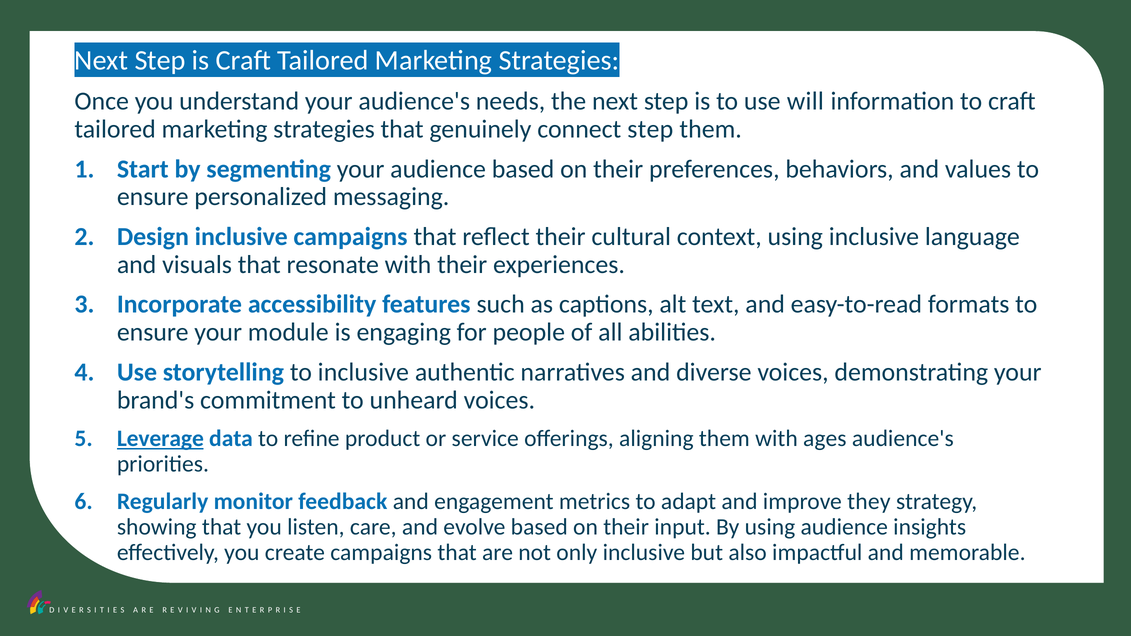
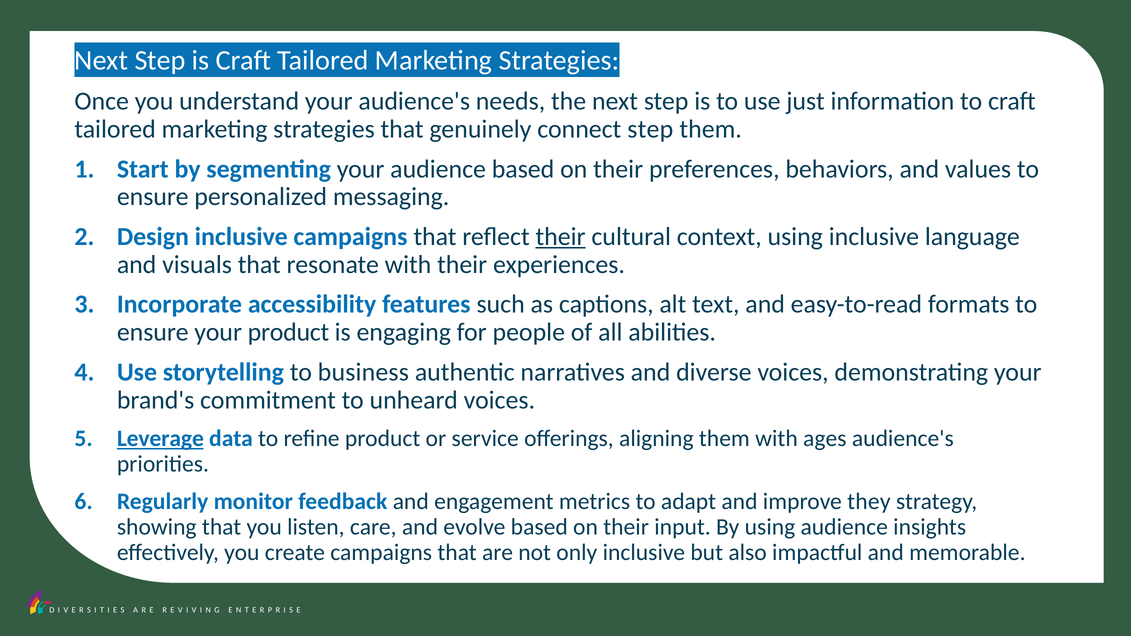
will: will -> just
their at (561, 237) underline: none -> present
your module: module -> product
to inclusive: inclusive -> business
